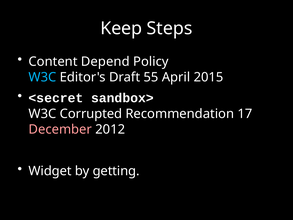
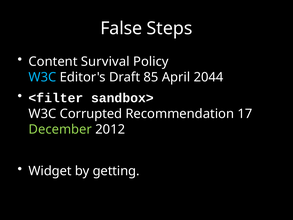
Keep: Keep -> False
Depend: Depend -> Survival
55: 55 -> 85
2015: 2015 -> 2044
<secret: <secret -> <filter
December colour: pink -> light green
